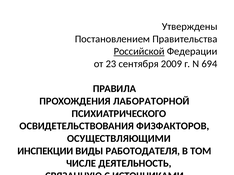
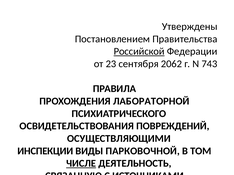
2009: 2009 -> 2062
694: 694 -> 743
ФИЗФАКТОРОВ: ФИЗФАКТОРОВ -> ПОВРЕЖДЕНИЙ
РАБОТОДАТЕЛЯ: РАБОТОДАТЕЛЯ -> ПАРКОВОЧНОЙ
ЧИСЛЕ underline: none -> present
